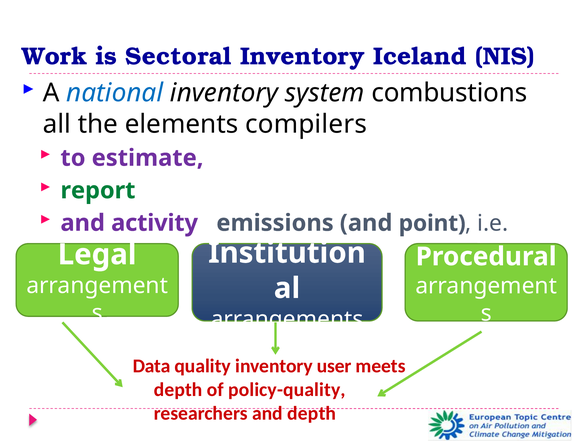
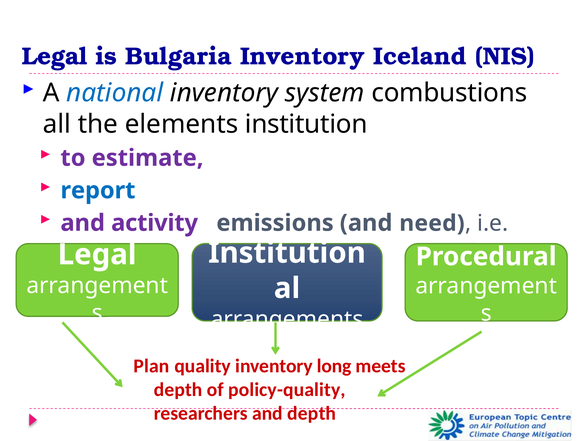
Work at (55, 56): Work -> Legal
Sectoral: Sectoral -> Bulgaria
elements compilers: compilers -> institution
report colour: green -> blue
point: point -> need
Data: Data -> Plan
user: user -> long
